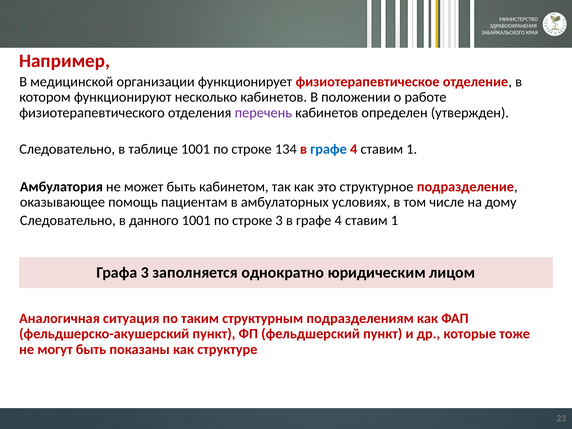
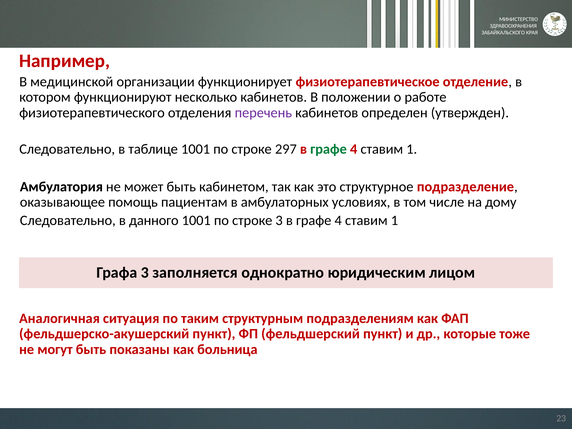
134: 134 -> 297
графе at (329, 149) colour: blue -> green
структуре: структуре -> больница
